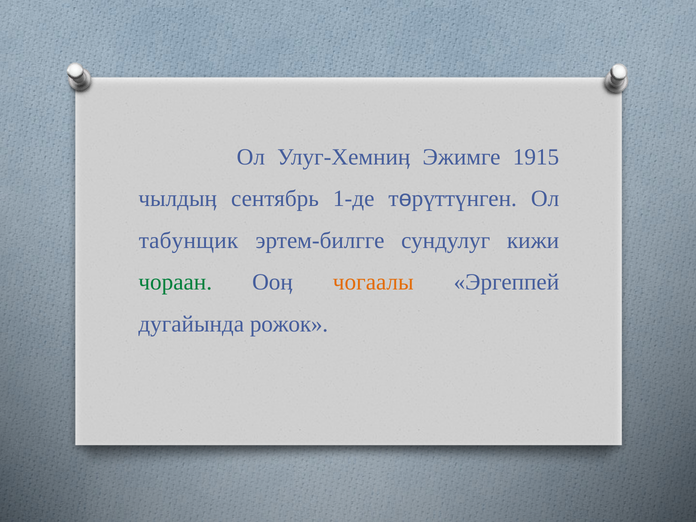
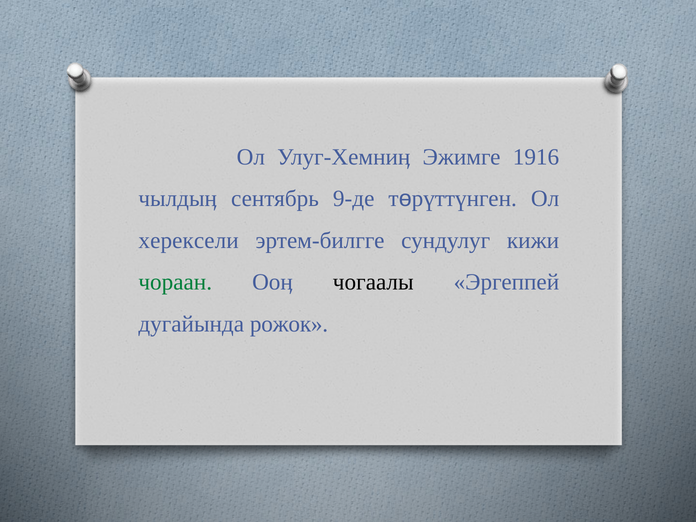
1915: 1915 -> 1916
1-де: 1-де -> 9-де
табунщик: табунщик -> херексели
чогаалы colour: orange -> black
